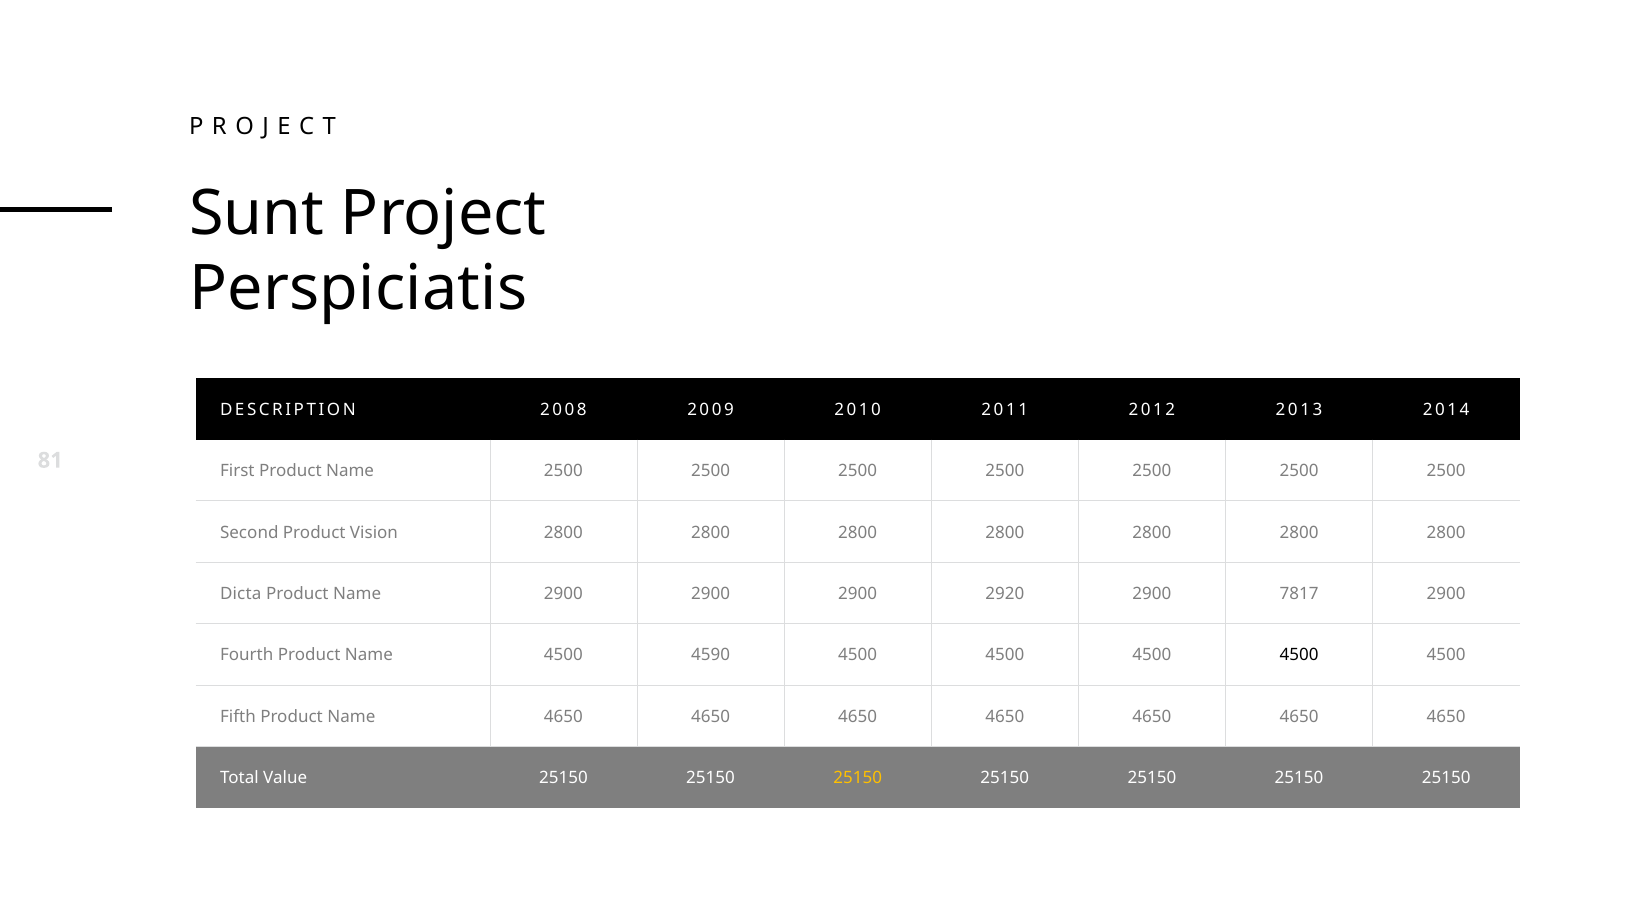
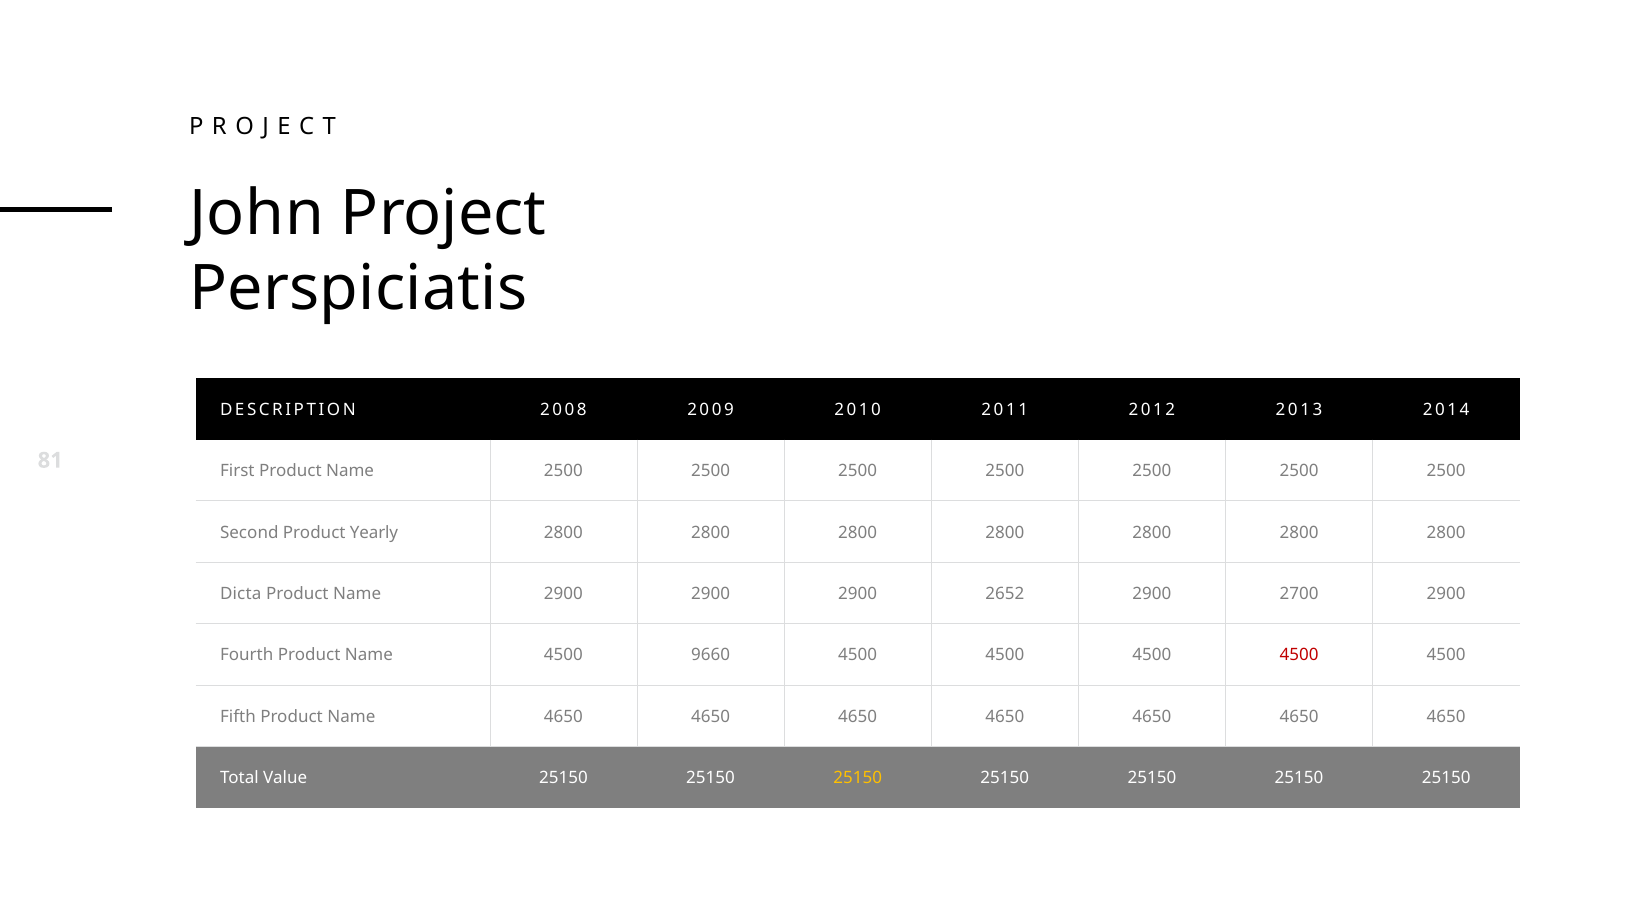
Sunt: Sunt -> John
Vision: Vision -> Yearly
2920: 2920 -> 2652
7817: 7817 -> 2700
4590: 4590 -> 9660
4500 at (1299, 655) colour: black -> red
